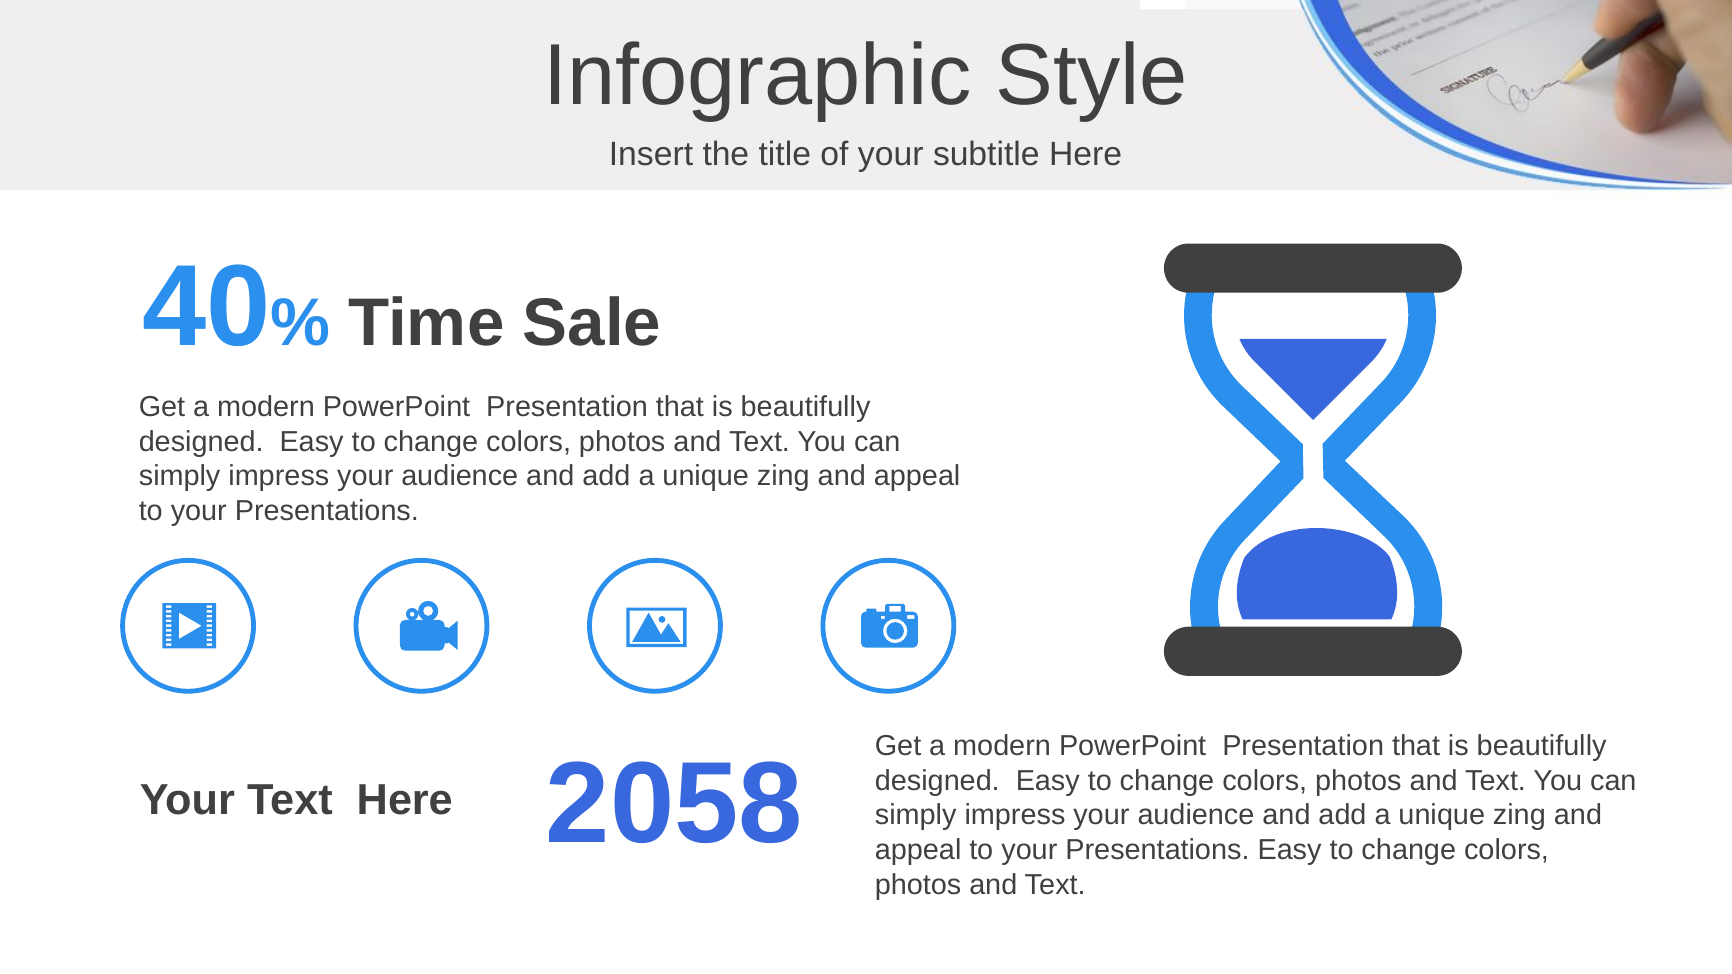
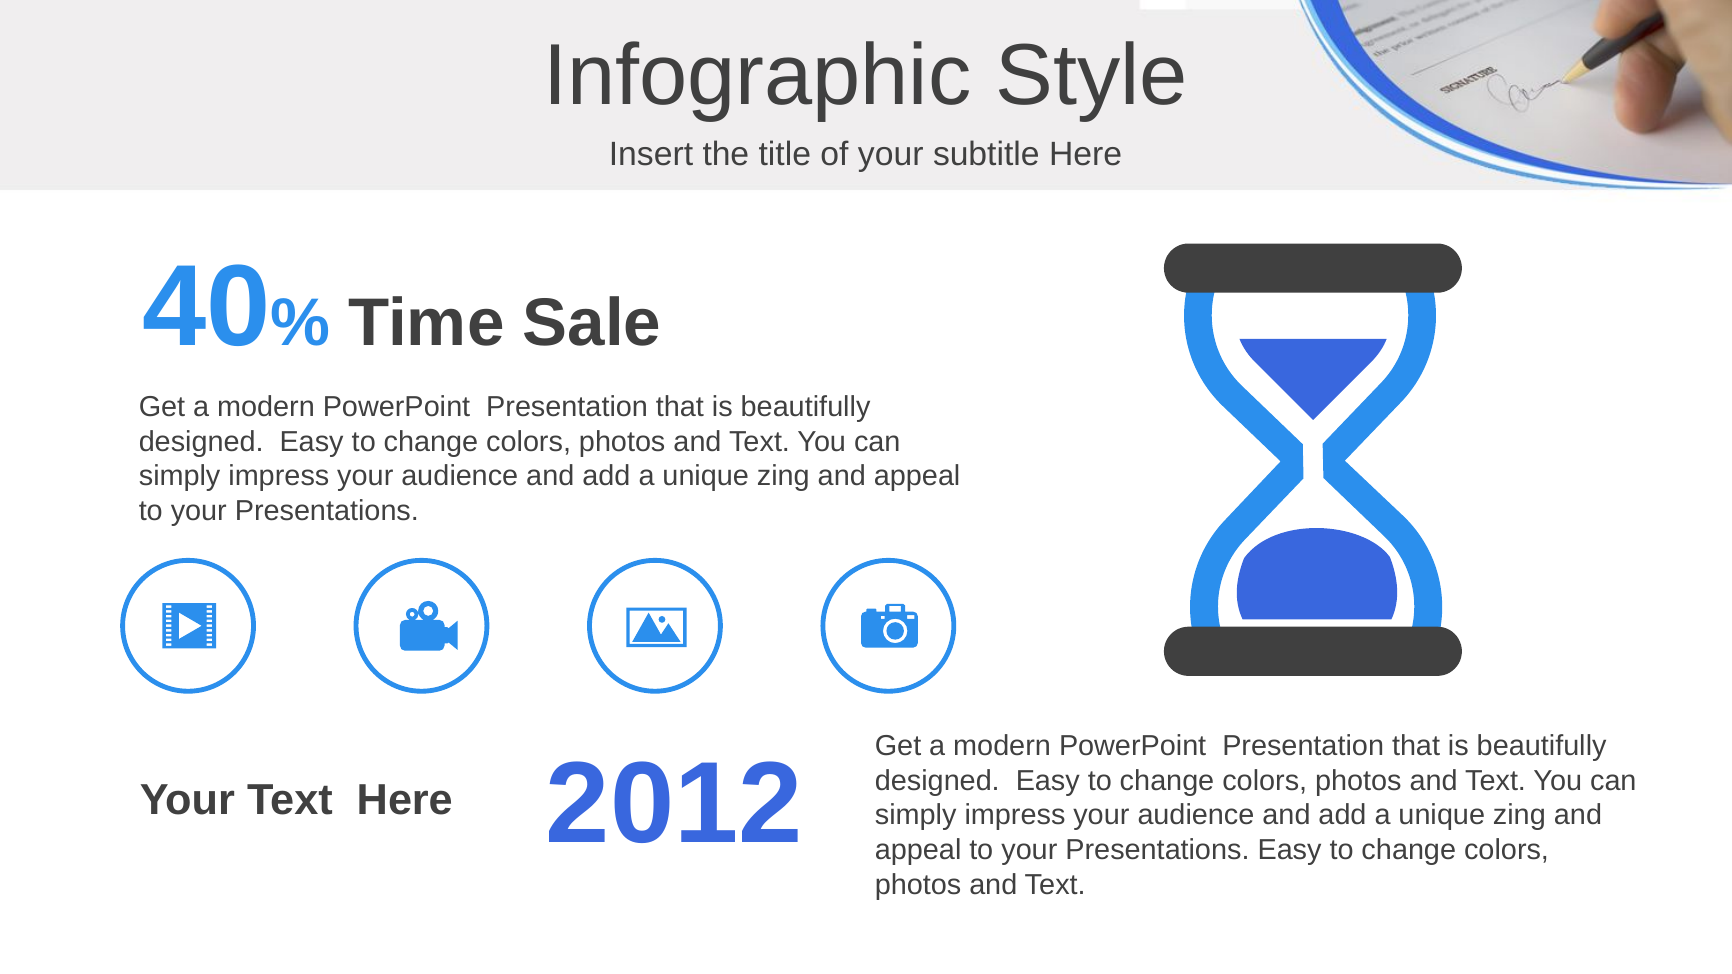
2058: 2058 -> 2012
